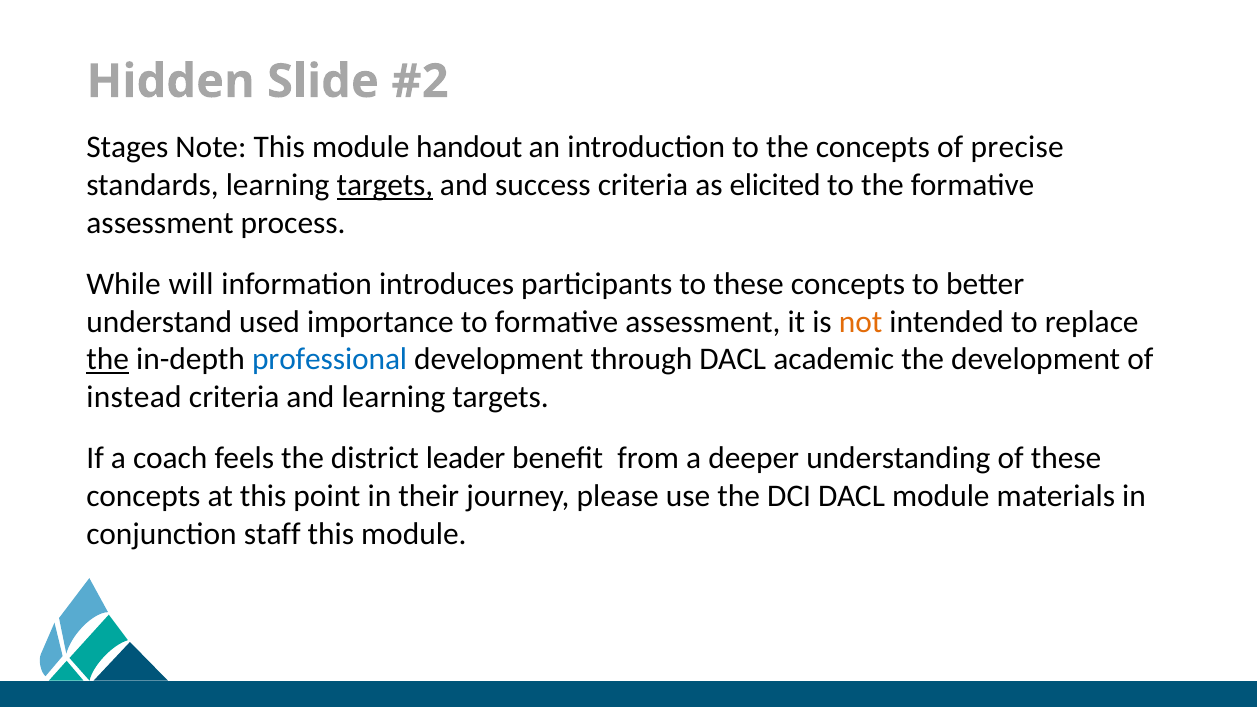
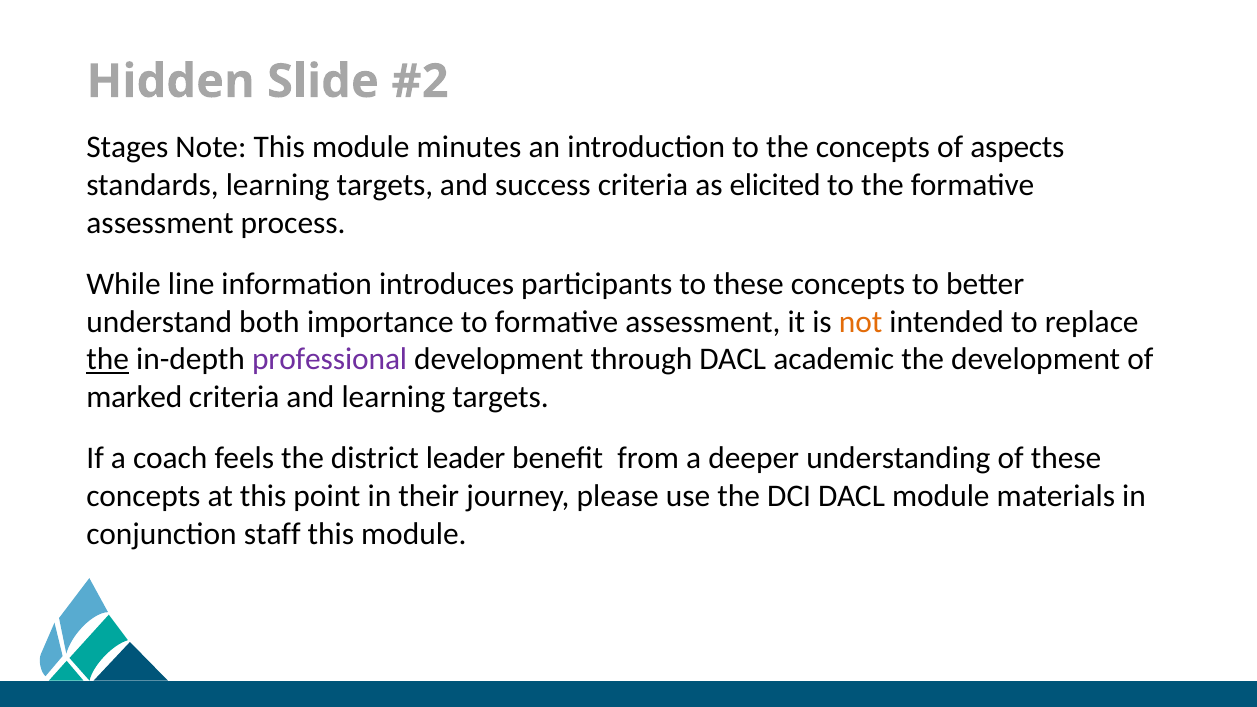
handout: handout -> minutes
precise: precise -> aspects
targets at (385, 185) underline: present -> none
will: will -> line
used: used -> both
professional colour: blue -> purple
instead: instead -> marked
